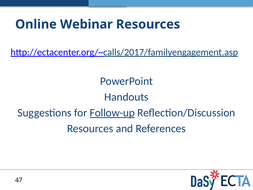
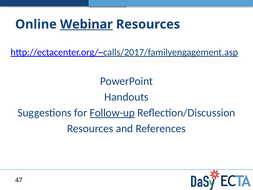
Webinar underline: none -> present
